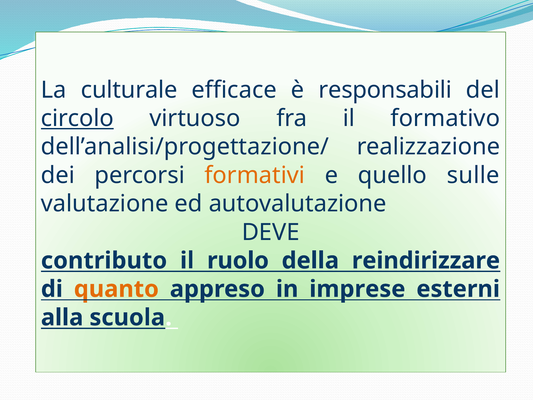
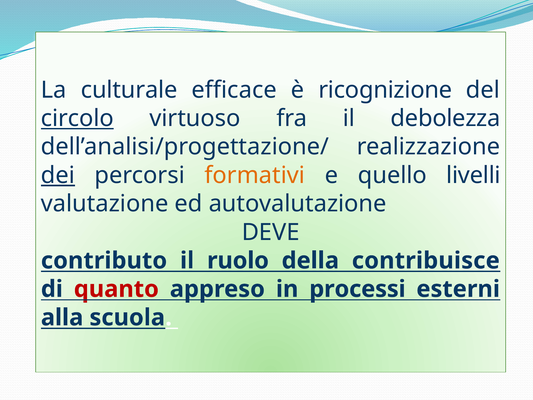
responsabili: responsabili -> ricognizione
formativo: formativo -> debolezza
dei underline: none -> present
sulle: sulle -> livelli
reindirizzare: reindirizzare -> contribuisce
quanto colour: orange -> red
imprese: imprese -> processi
